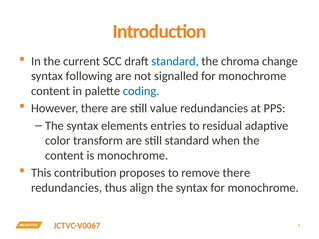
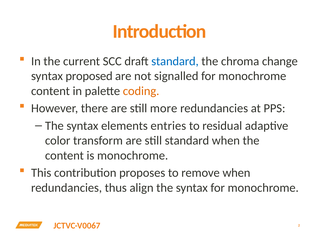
following: following -> proposed
coding colour: blue -> orange
value: value -> more
remove there: there -> when
